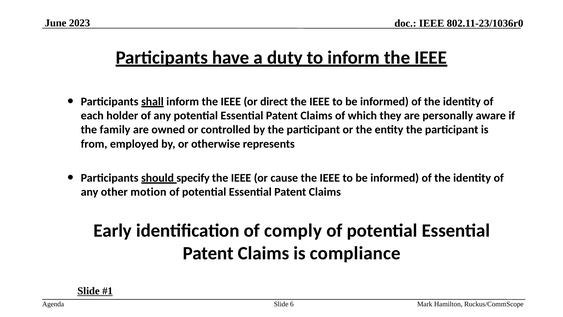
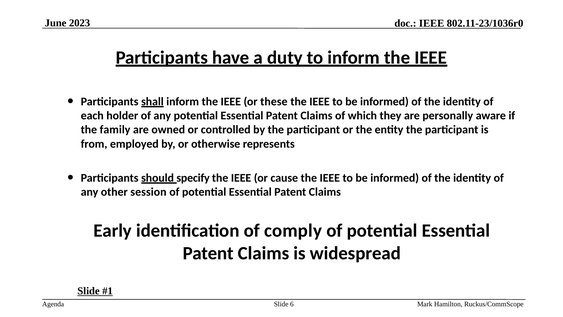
direct: direct -> these
motion: motion -> session
compliance: compliance -> widespread
